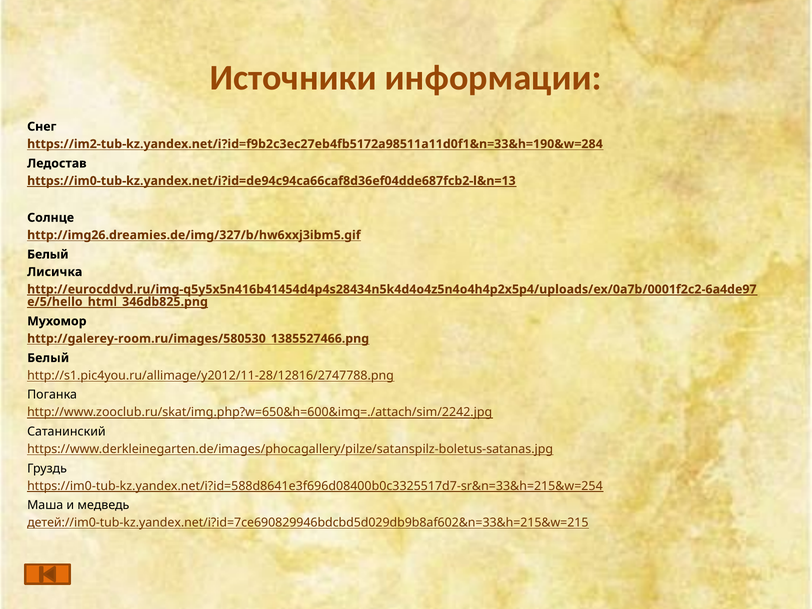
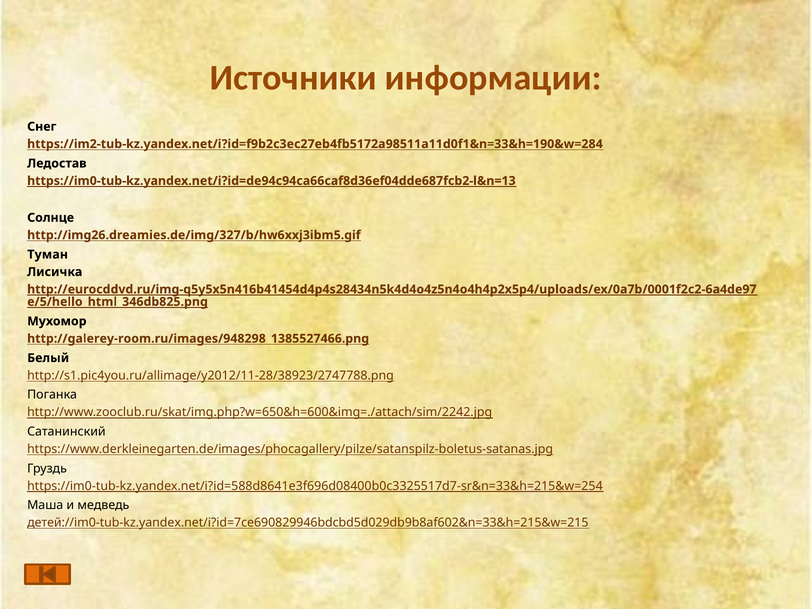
Белый at (48, 254): Белый -> Туман
http://galerey-room.ru/images/580530_1385527466.png: http://galerey-room.ru/images/580530_1385527466.png -> http://galerey-room.ru/images/948298_1385527466.png
http://s1.pic4you.ru/allimage/y2012/11-28/12816/2747788.png: http://s1.pic4you.ru/allimage/y2012/11-28/12816/2747788.png -> http://s1.pic4you.ru/allimage/y2012/11-28/38923/2747788.png
